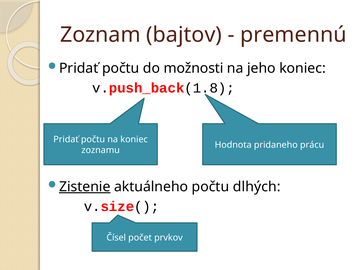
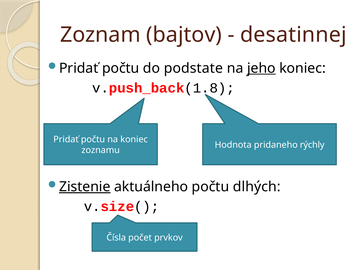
premennú: premennú -> desatinnej
možnosti: možnosti -> podstate
jeho underline: none -> present
prácu: prácu -> rýchly
Čísel: Čísel -> Čísla
